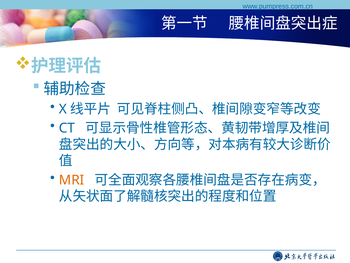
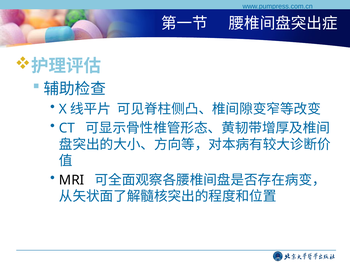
MRI colour: orange -> black
